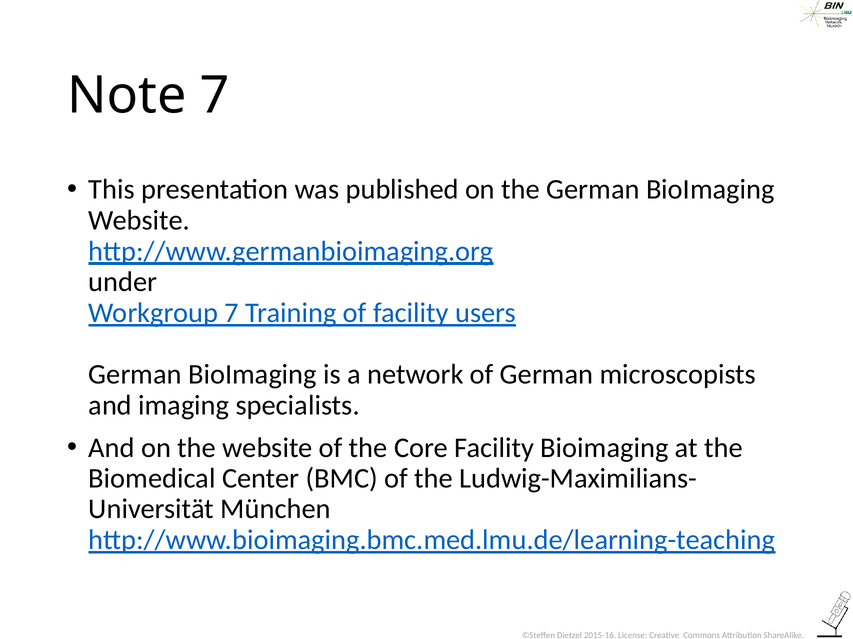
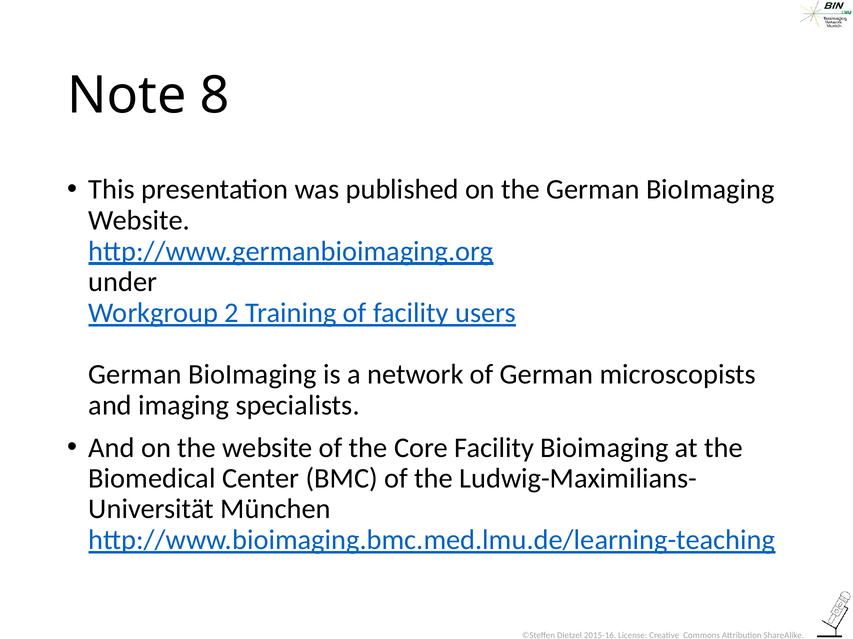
Note 7: 7 -> 8
Workgroup 7: 7 -> 2
